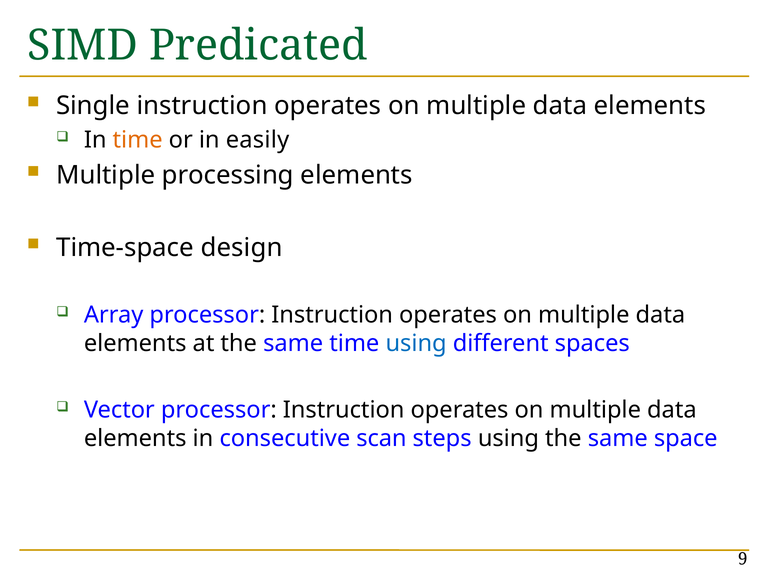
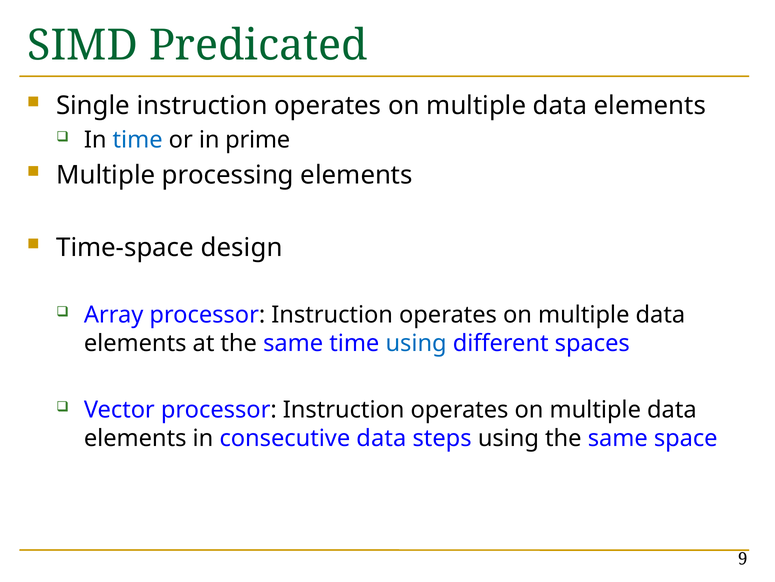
time at (138, 140) colour: orange -> blue
easily: easily -> prime
consecutive scan: scan -> data
